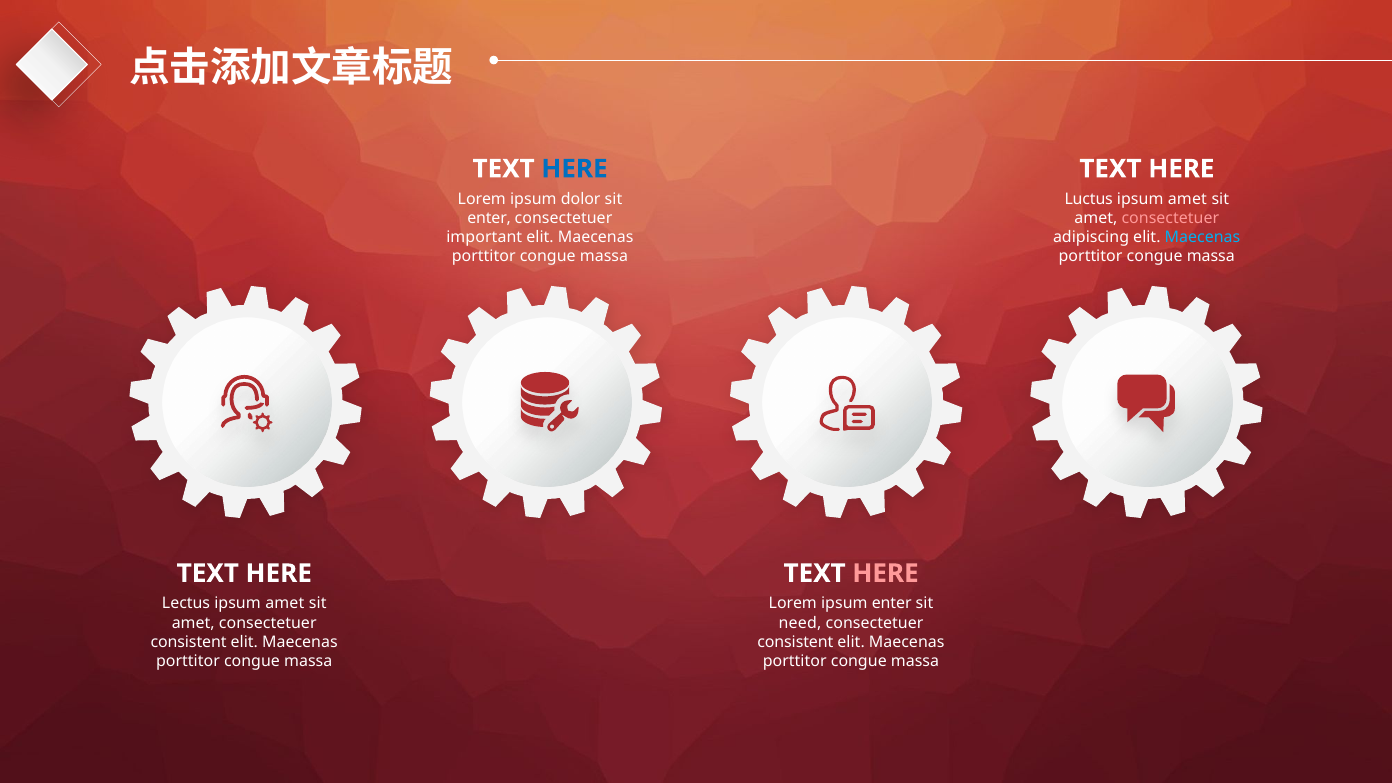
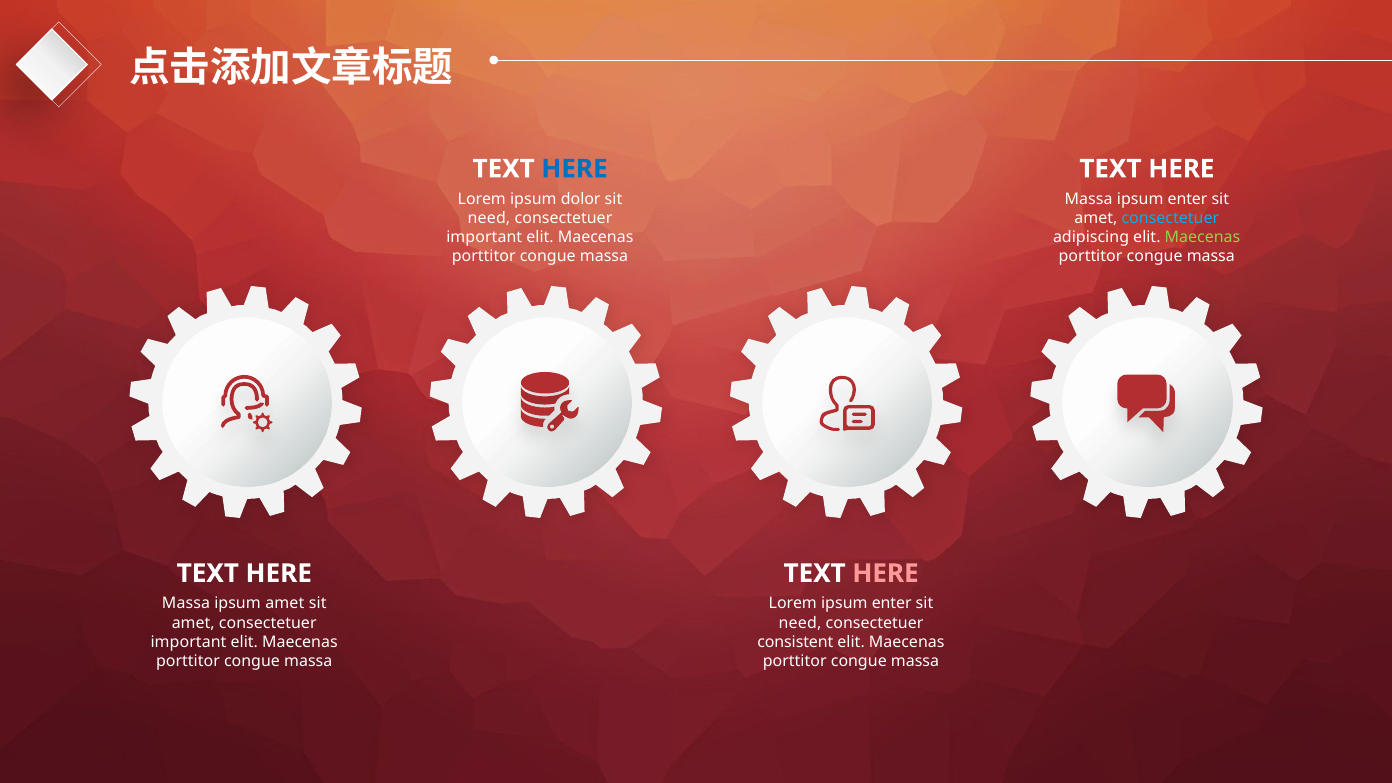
Luctus at (1089, 199): Luctus -> Massa
amet at (1187, 199): amet -> enter
enter at (489, 218): enter -> need
consectetuer at (1170, 218) colour: pink -> light blue
Maecenas at (1202, 237) colour: light blue -> light green
Lectus at (186, 604): Lectus -> Massa
consistent at (189, 642): consistent -> important
